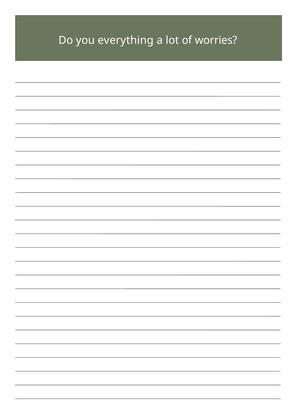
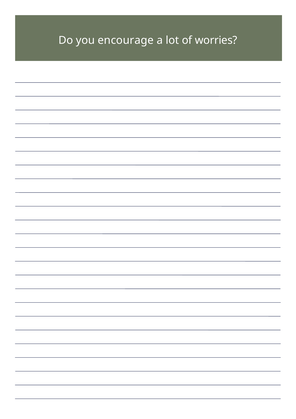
everything: everything -> encourage
